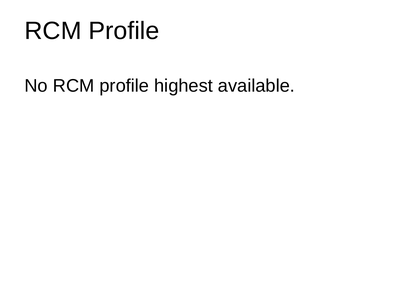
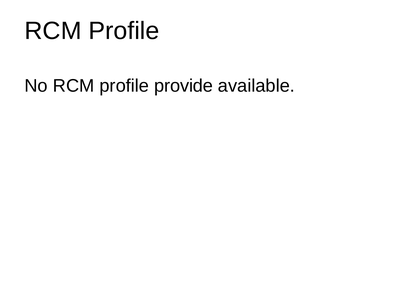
highest: highest -> provide
